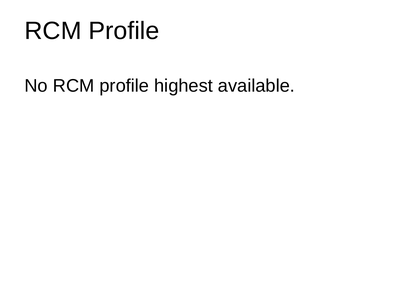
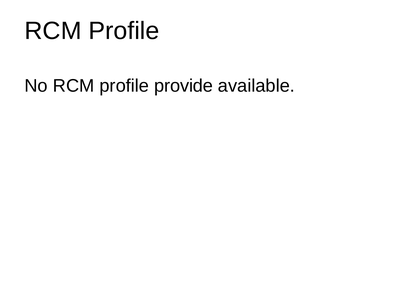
highest: highest -> provide
